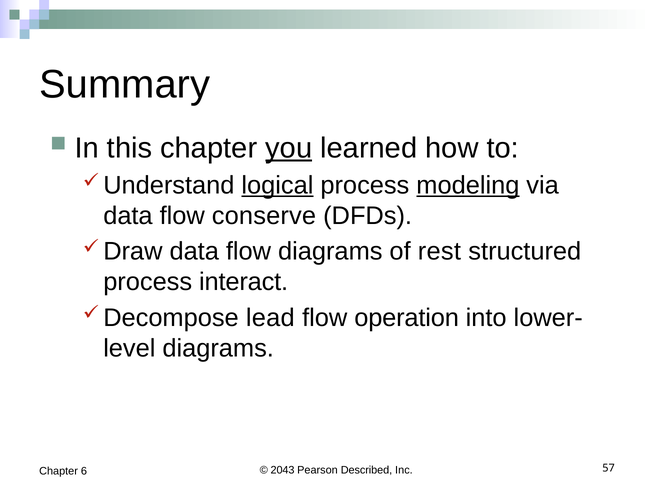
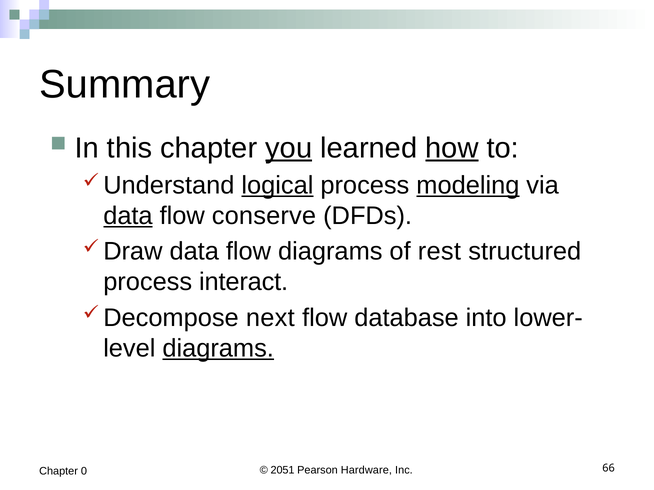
how underline: none -> present
data at (128, 216) underline: none -> present
lead: lead -> next
operation: operation -> database
diagrams at (218, 349) underline: none -> present
2043: 2043 -> 2051
Described: Described -> Hardware
57: 57 -> 66
6: 6 -> 0
